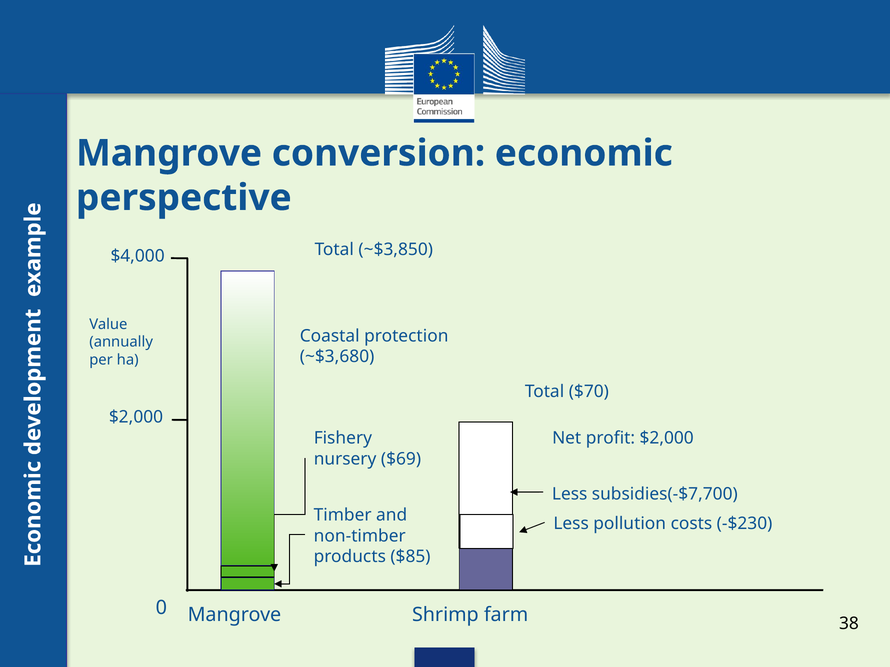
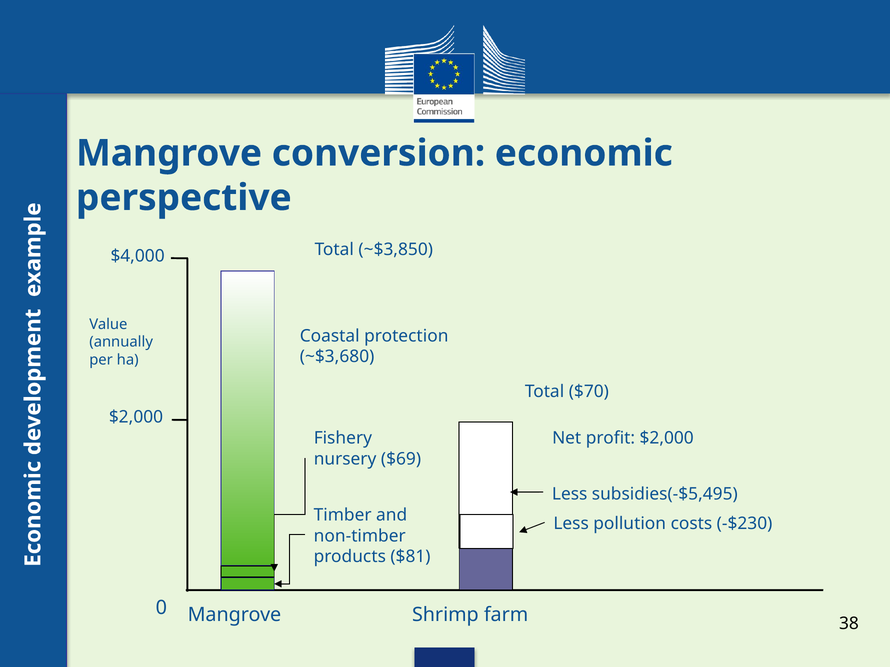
subsidies(-$7,700: subsidies(-$7,700 -> subsidies(-$5,495
$85: $85 -> $81
